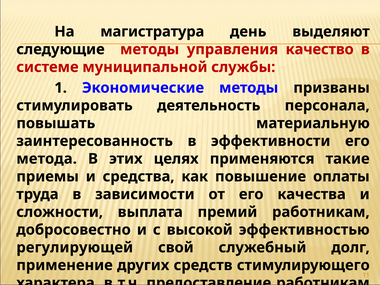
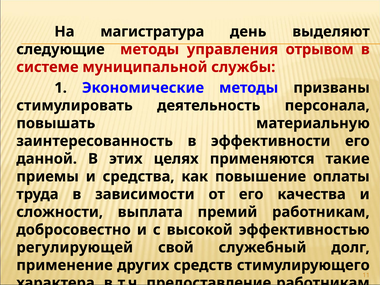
качество: качество -> отрывом
метода: метода -> данной
